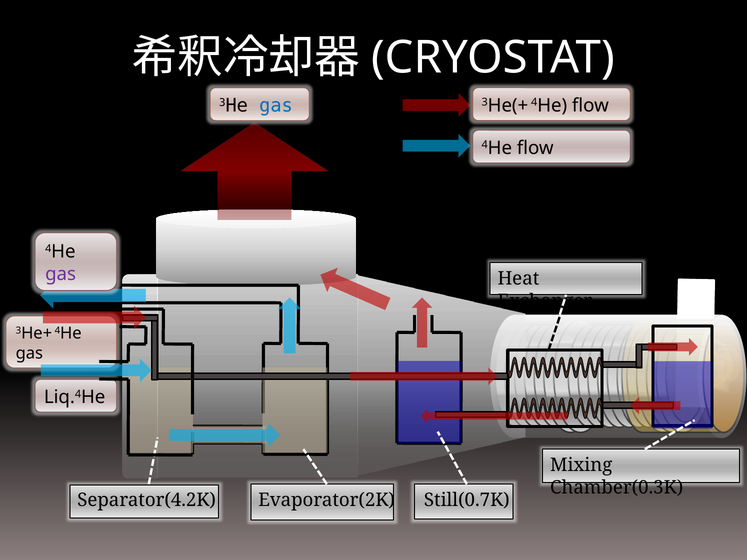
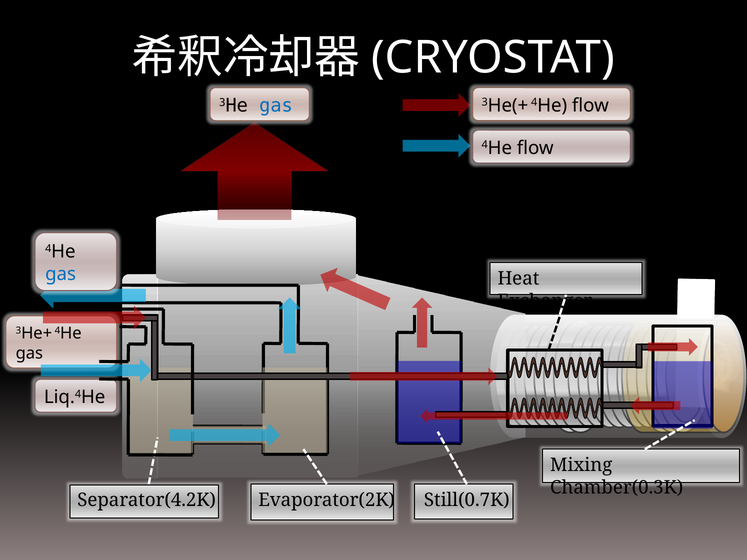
gas at (61, 274) colour: purple -> blue
